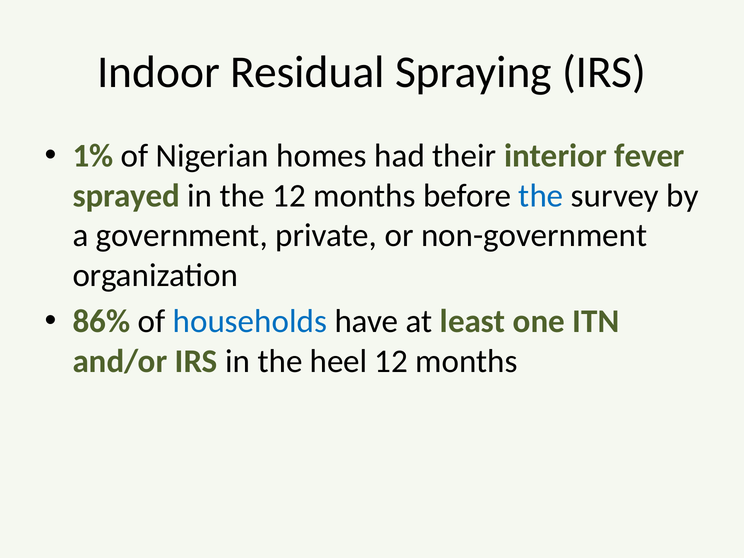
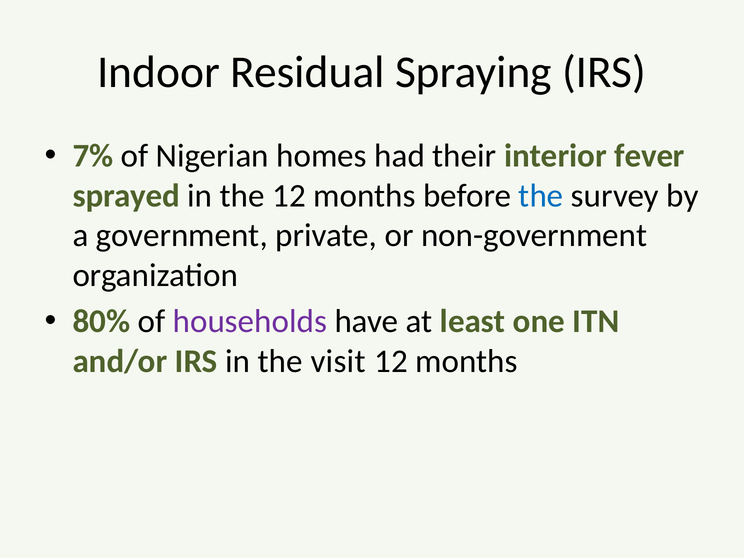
1%: 1% -> 7%
86%: 86% -> 80%
households colour: blue -> purple
heel: heel -> visit
